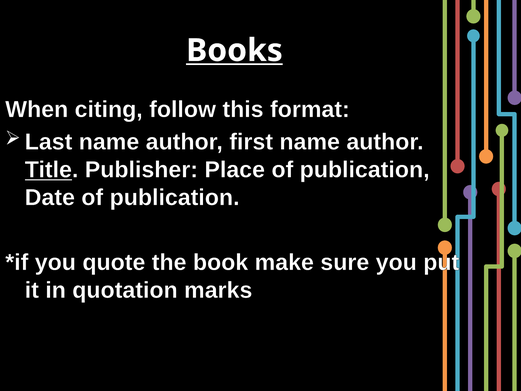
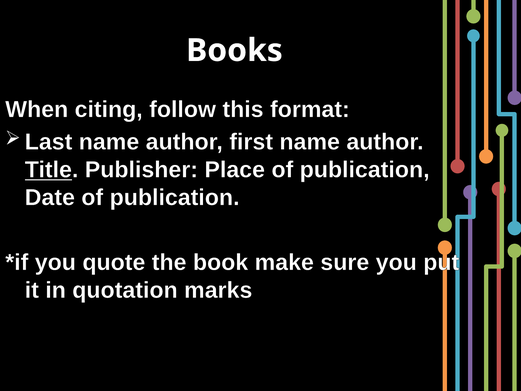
Books underline: present -> none
